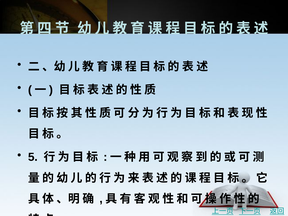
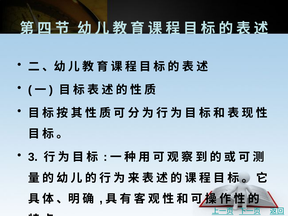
5: 5 -> 3
